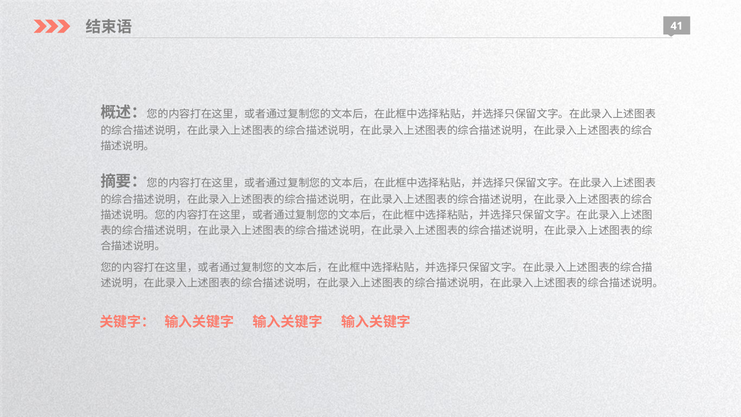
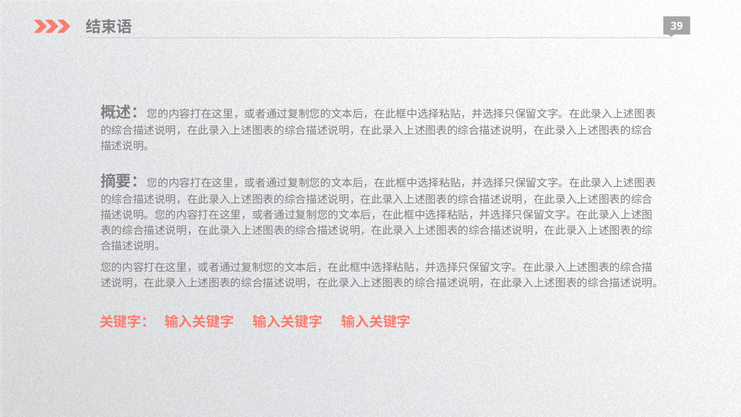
41: 41 -> 39
